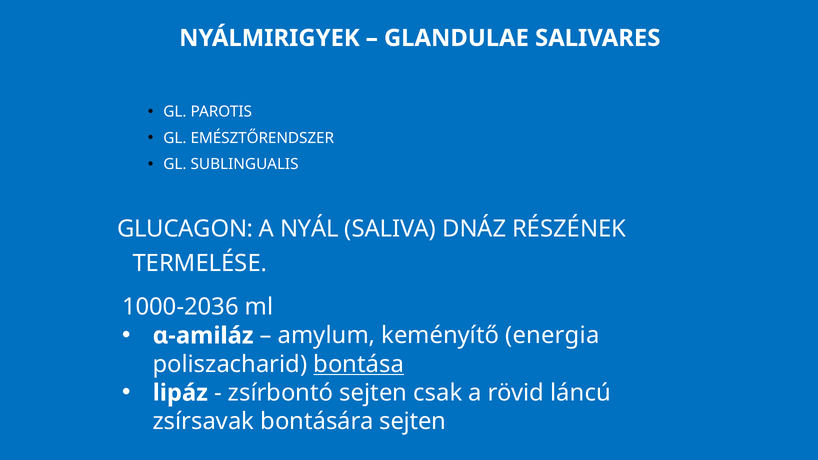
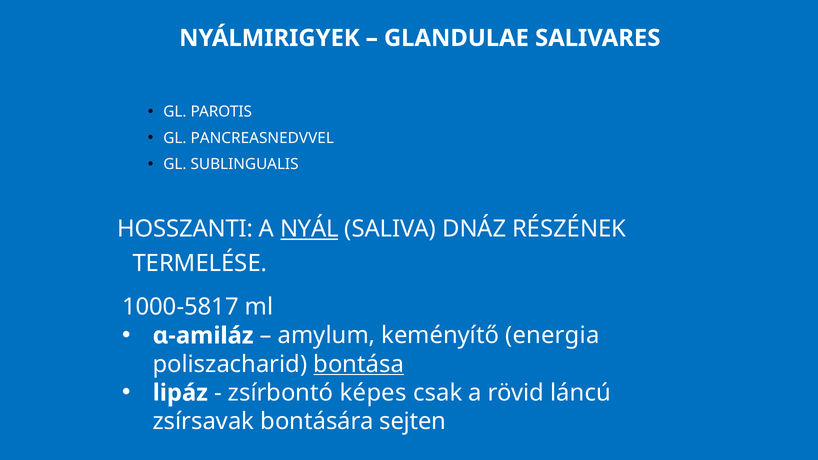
EMÉSZTŐRENDSZER: EMÉSZTŐRENDSZER -> PANCREASNEDVVEL
GLUCAGON: GLUCAGON -> HOSSZANTI
NYÁL underline: none -> present
1000-2036: 1000-2036 -> 1000-5817
zsírbontó sejten: sejten -> képes
